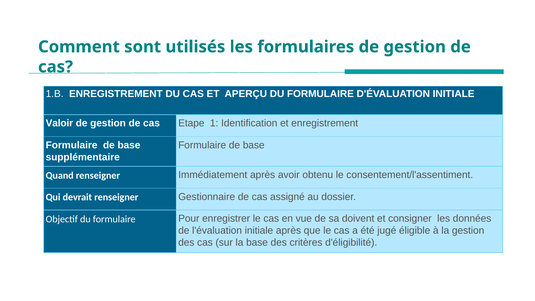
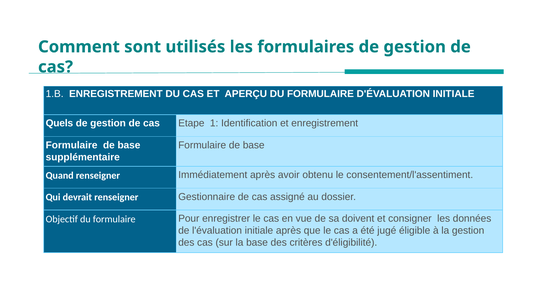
Valoir: Valoir -> Quels
